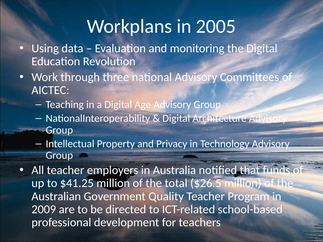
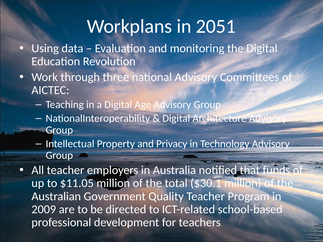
2005: 2005 -> 2051
$41.25: $41.25 -> $11.05
$26.5: $26.5 -> $30.1
